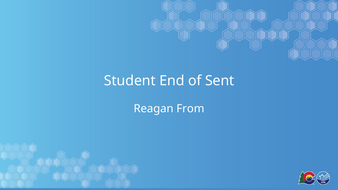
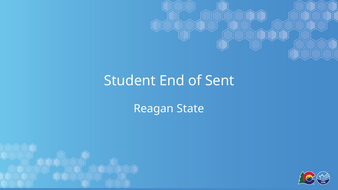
From: From -> State
